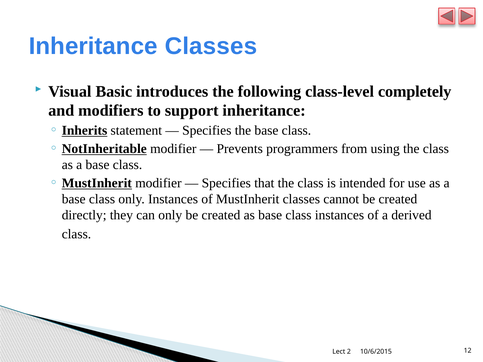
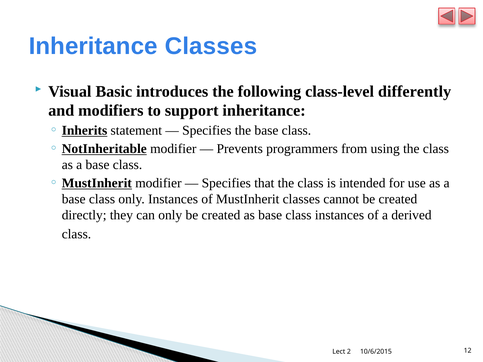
completely: completely -> differently
